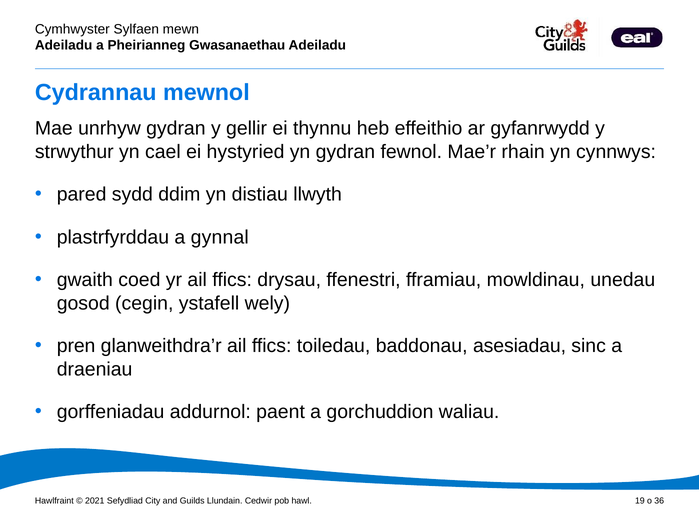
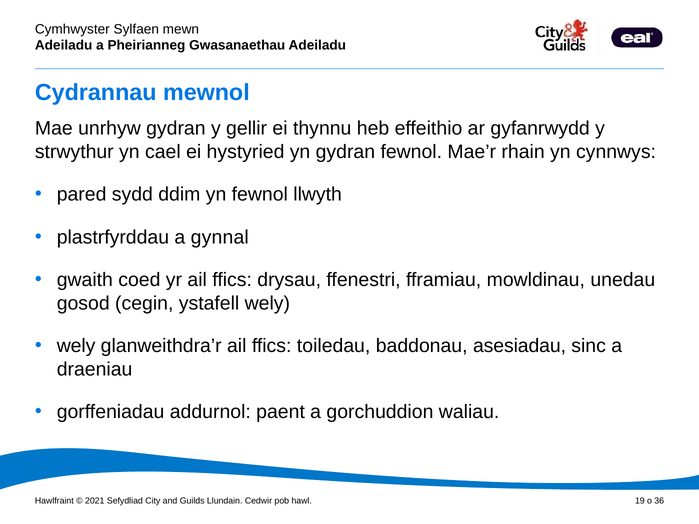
yn distiau: distiau -> fewnol
pren at (76, 346): pren -> wely
